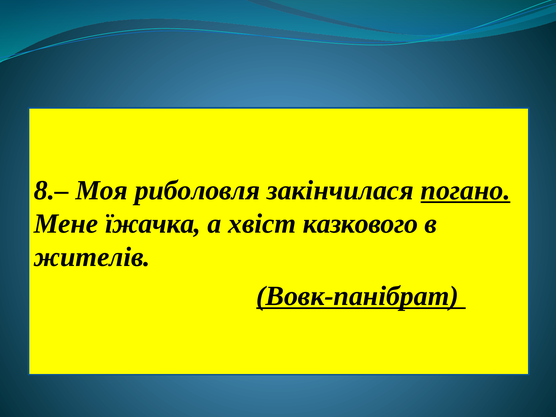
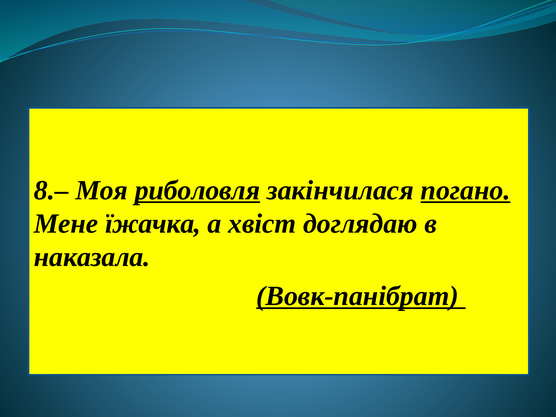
риболовля underline: none -> present
казкового: казкового -> доглядаю
жителів: жителів -> наказала
